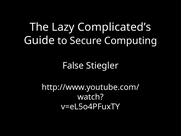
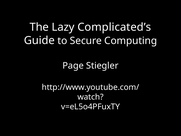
False: False -> Page
